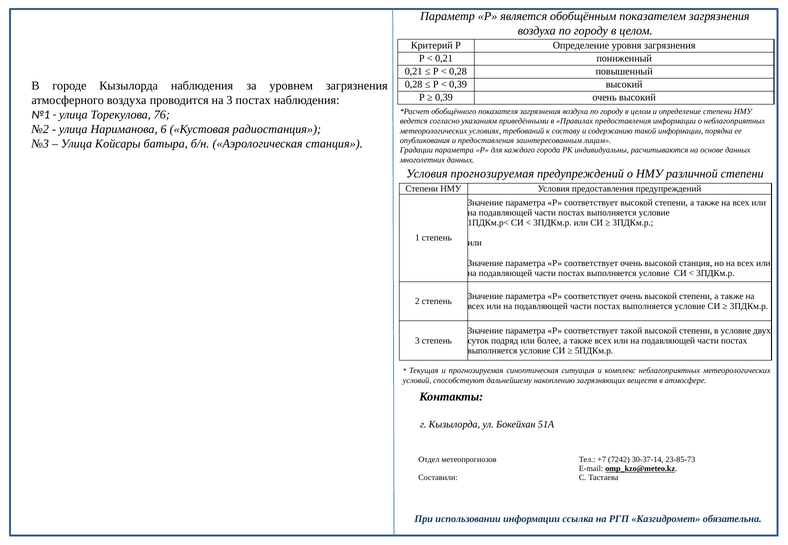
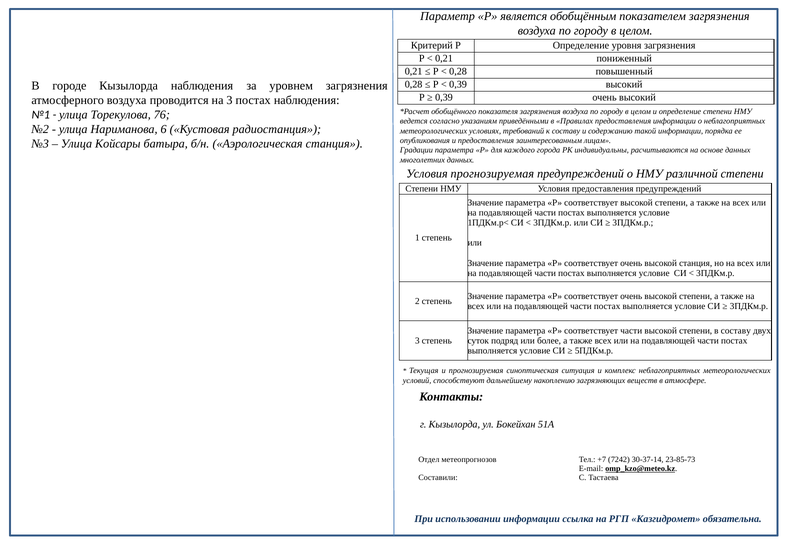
соответствует такой: такой -> части
в условие: условие -> составу
